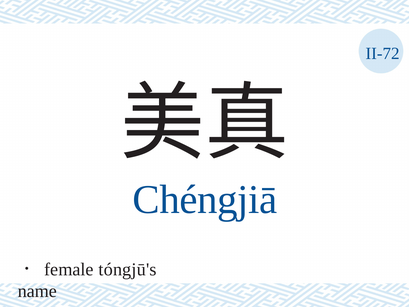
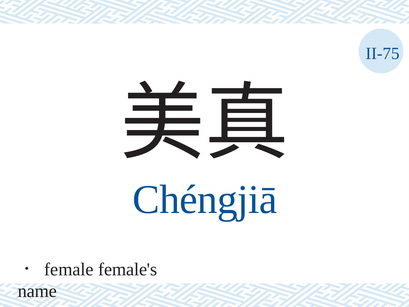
II-72: II-72 -> II-75
tóngjū's: tóngjū's -> female's
